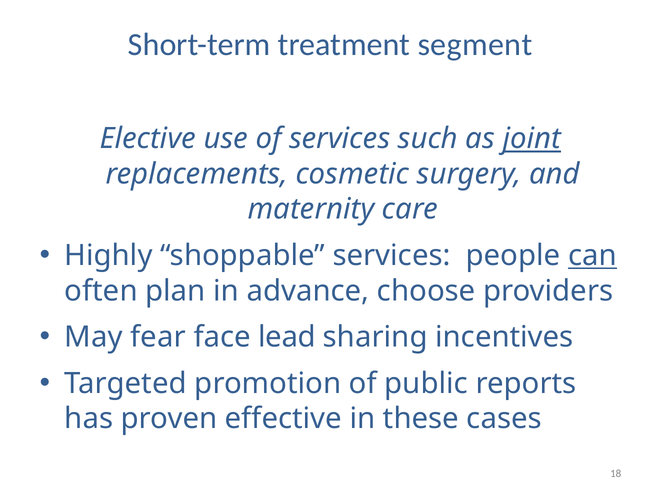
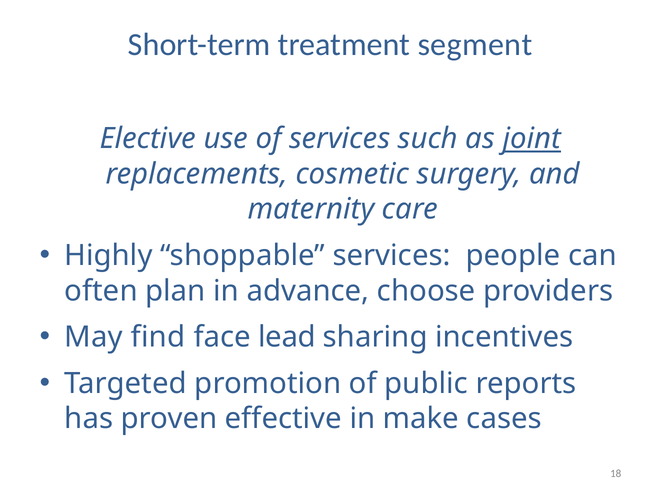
can underline: present -> none
fear: fear -> find
these: these -> make
